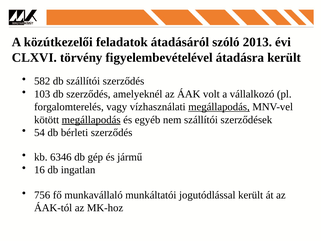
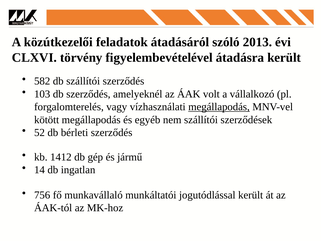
megállapodás at (91, 120) underline: present -> none
54: 54 -> 52
6346: 6346 -> 1412
16: 16 -> 14
